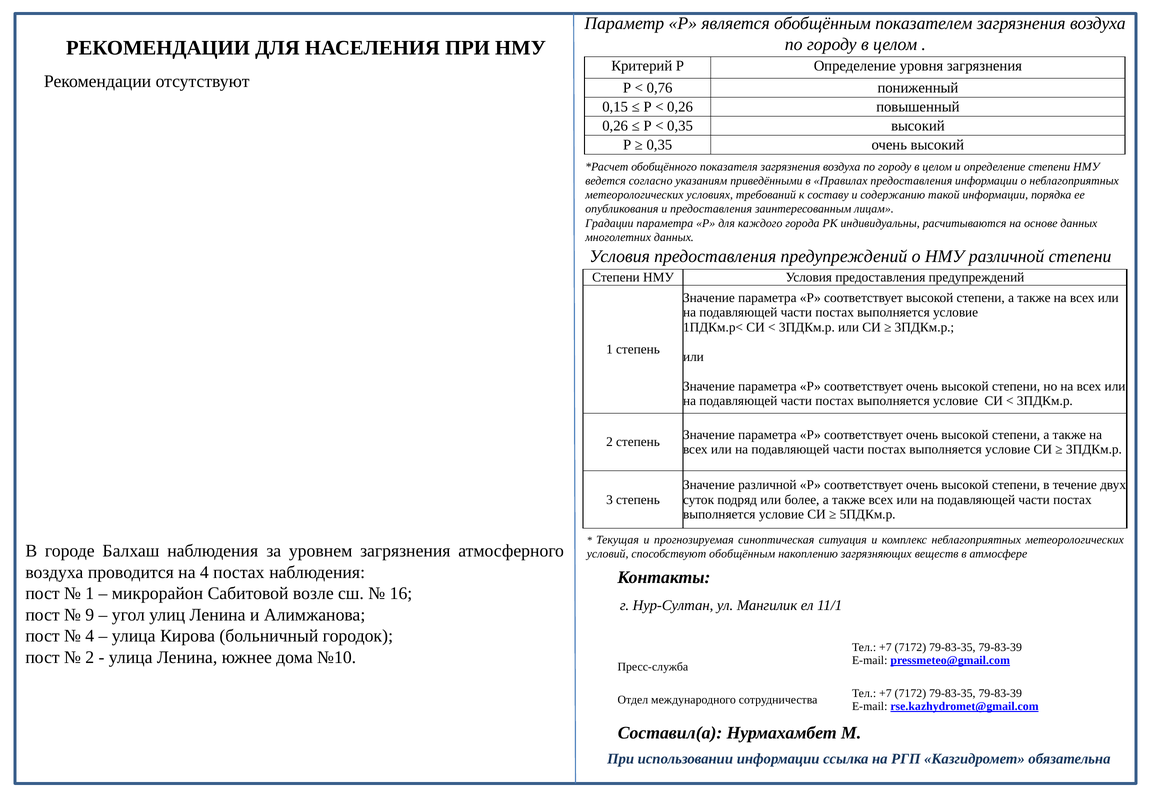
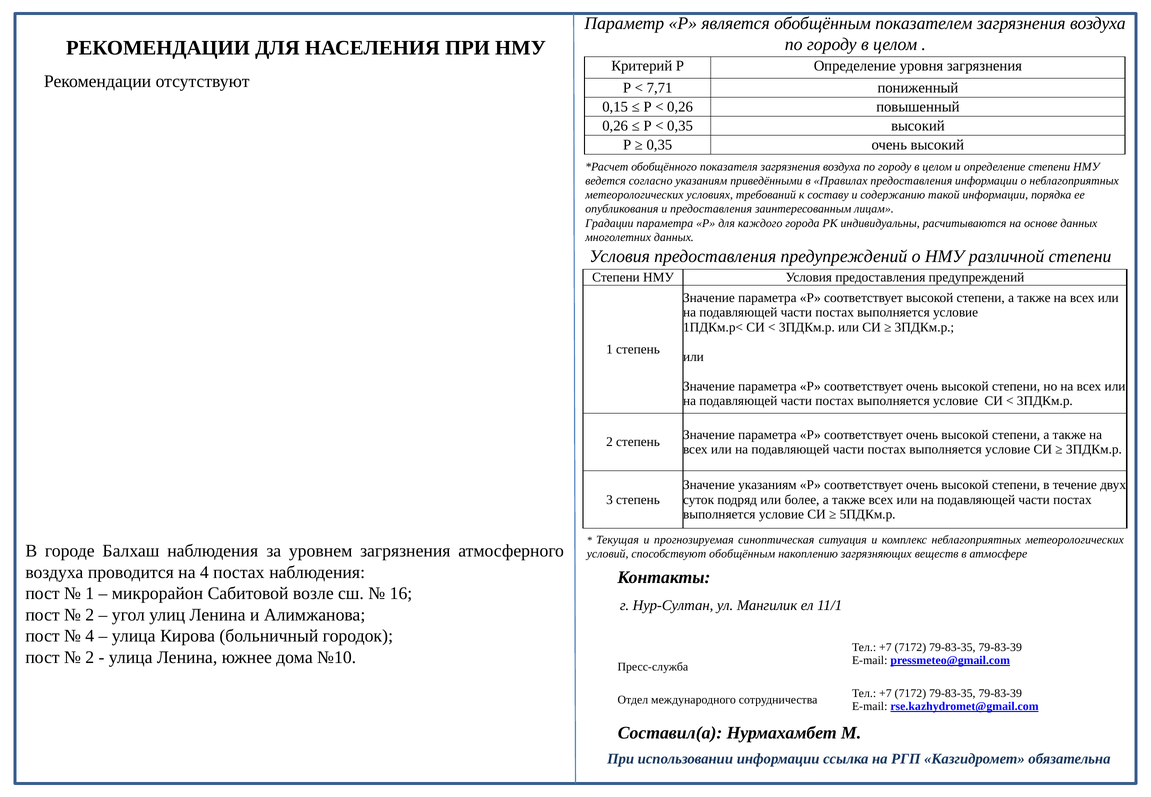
0,76: 0,76 -> 7,71
Значение различной: различной -> указаниям
9 at (90, 615): 9 -> 2
